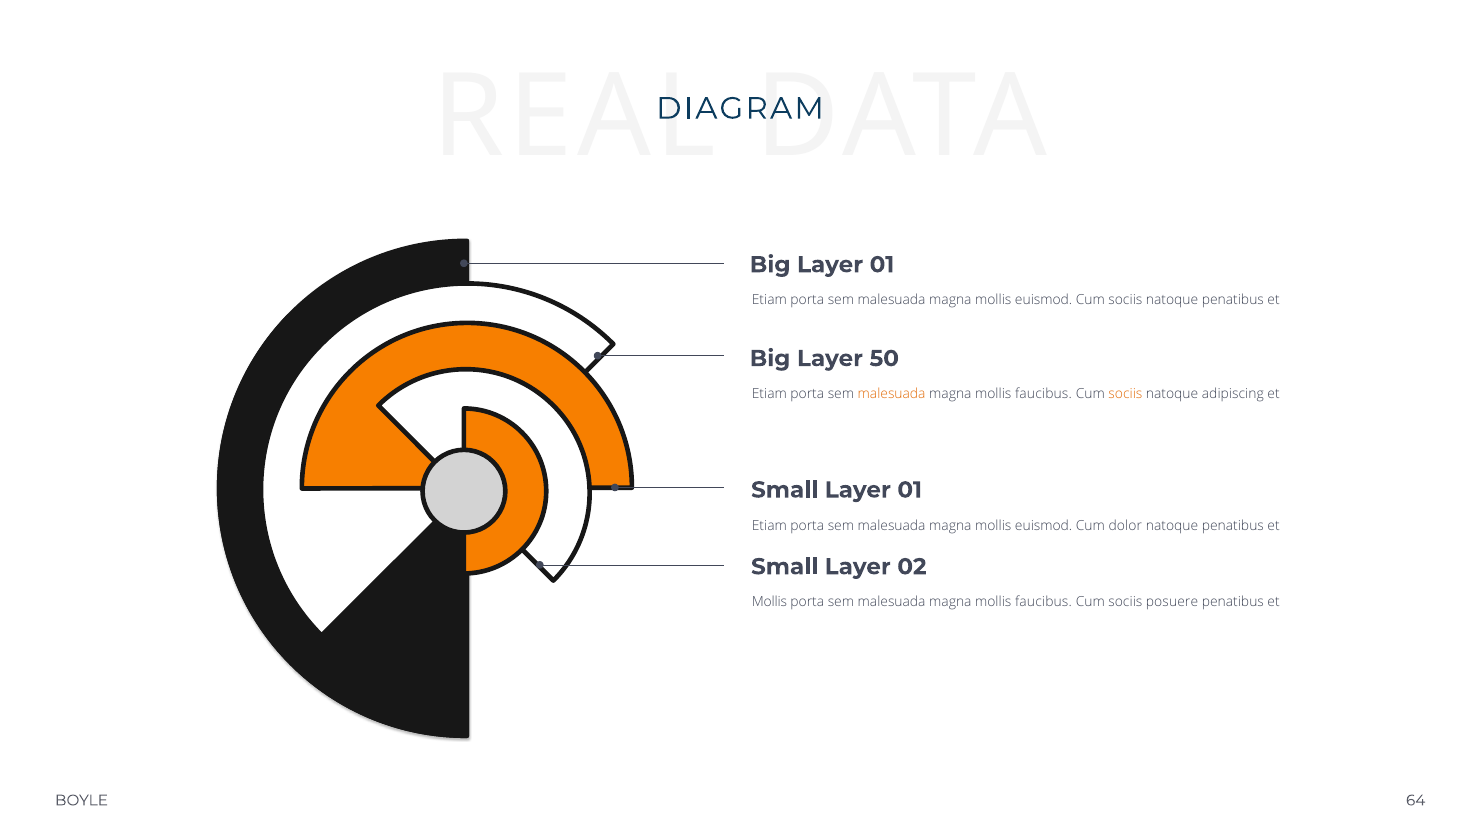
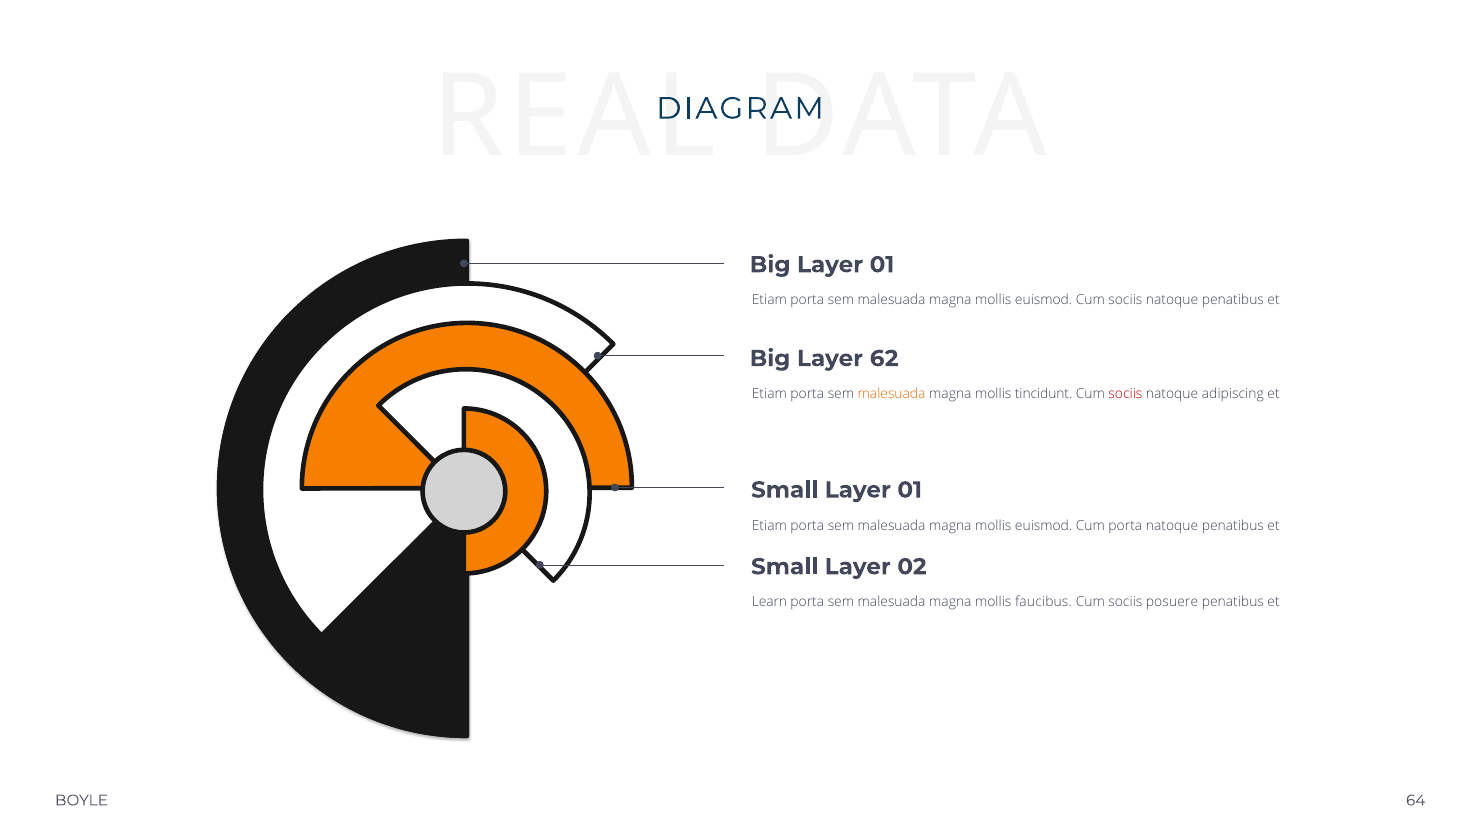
50: 50 -> 62
faucibus at (1044, 394): faucibus -> tincidunt
sociis at (1125, 394) colour: orange -> red
Cum dolor: dolor -> porta
Mollis at (769, 603): Mollis -> Learn
